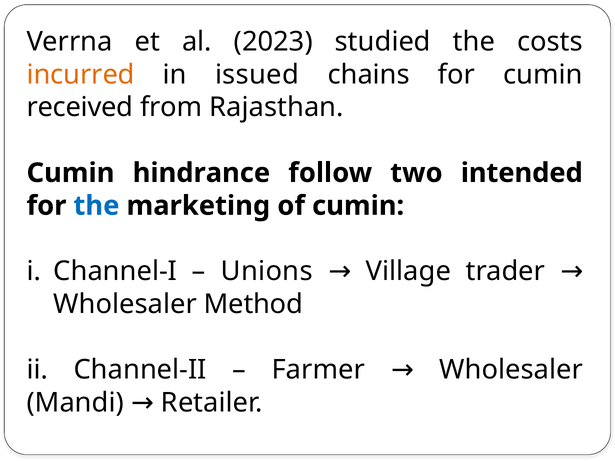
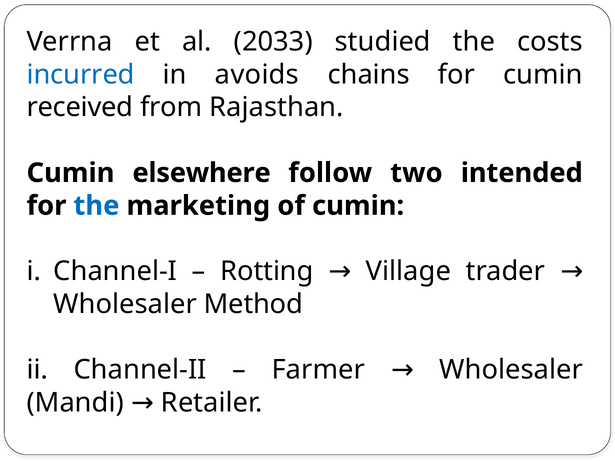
2023: 2023 -> 2033
incurred colour: orange -> blue
issued: issued -> avoids
hindrance: hindrance -> elsewhere
Unions: Unions -> Rotting
